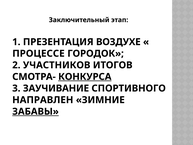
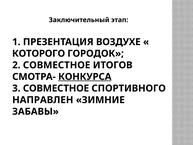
ПРОЦЕССЕ: ПРОЦЕССЕ -> КОТОРОГО
2 УЧАСТНИКОВ: УЧАСТНИКОВ -> СОВМЕСТНОЕ
3 ЗАУЧИВАНИЕ: ЗАУЧИВАНИЕ -> СОВМЕСТНОЕ
ЗАБАВЫ underline: present -> none
